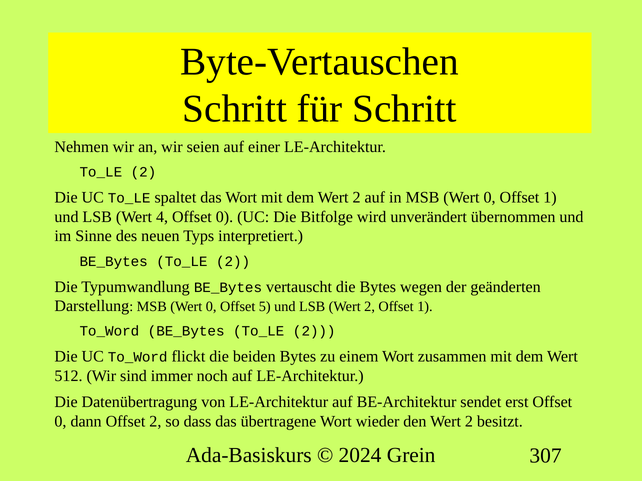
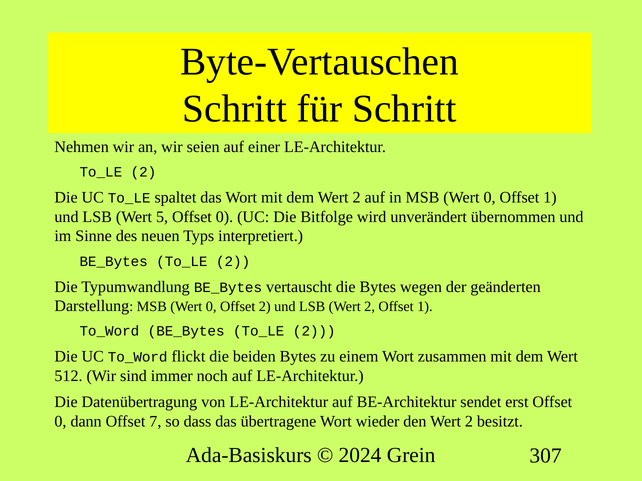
4: 4 -> 5
Offset 5: 5 -> 2
Offset 2: 2 -> 7
